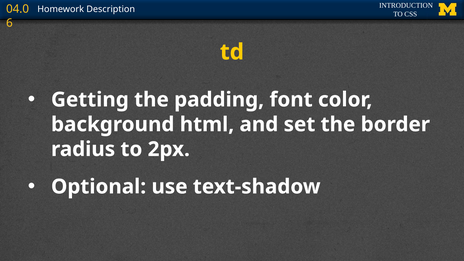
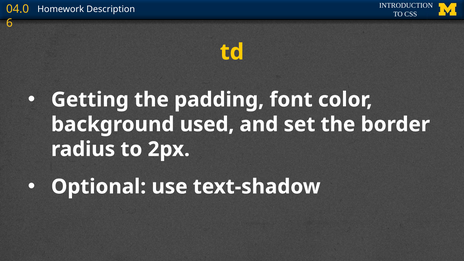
html: html -> used
